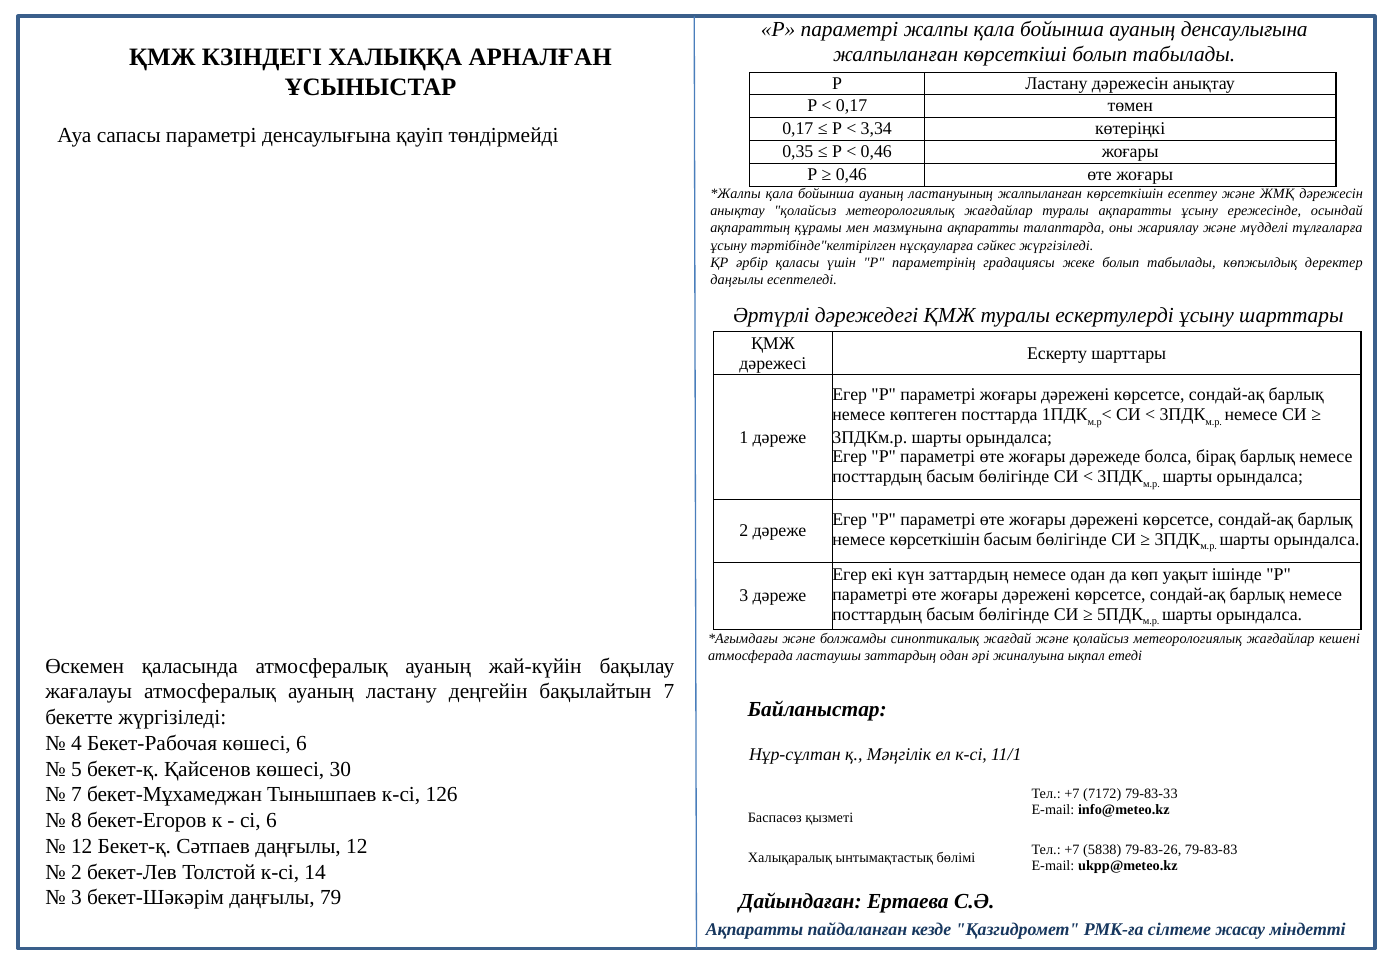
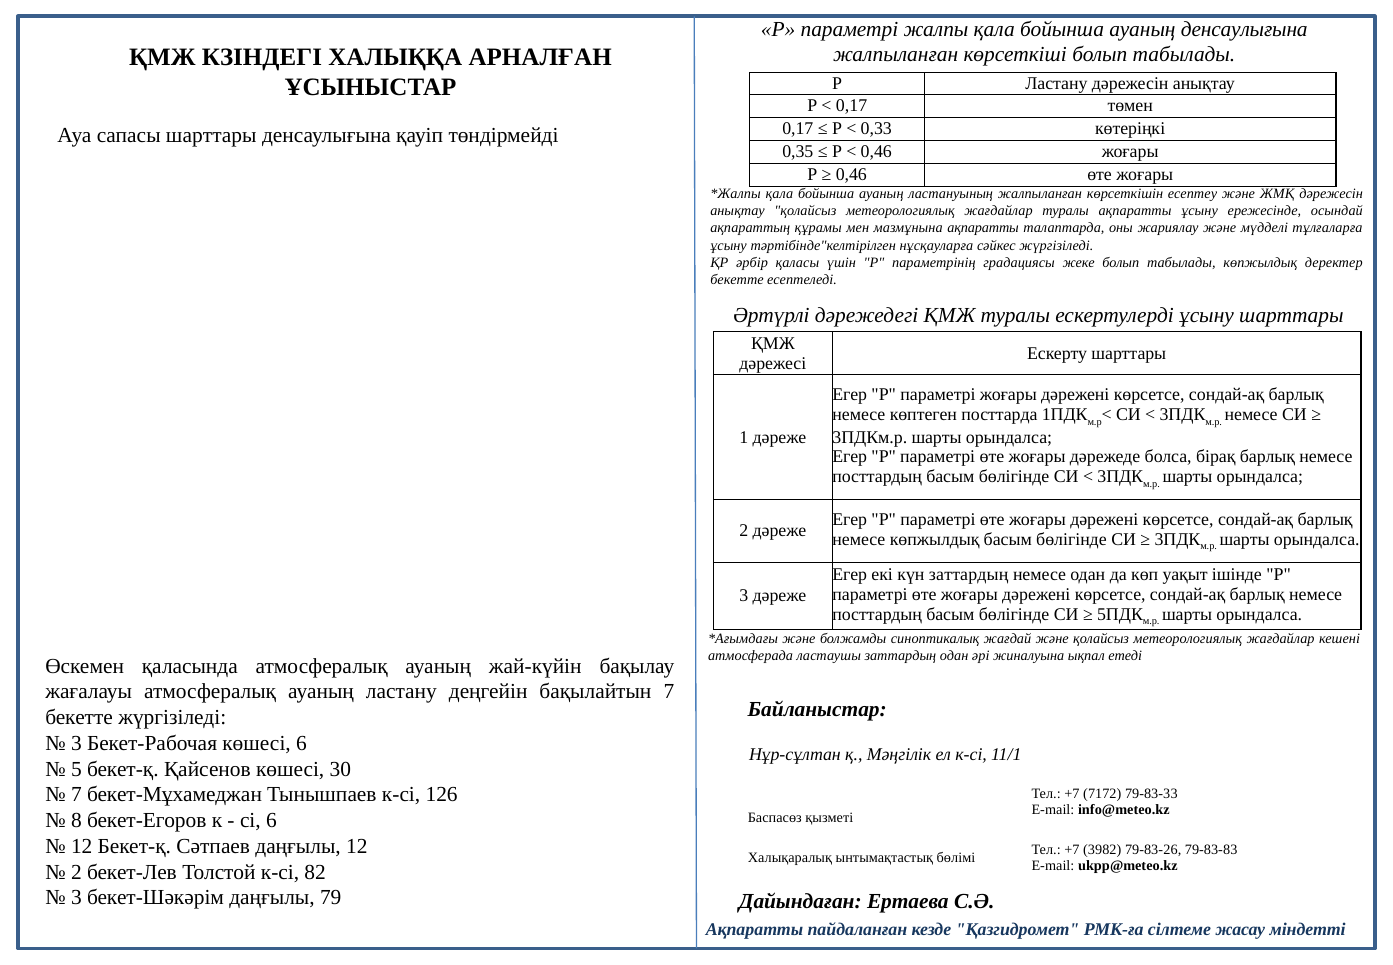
3,34: 3,34 -> 0,33
сапасы параметрі: параметрі -> шарттары
даңғылы at (737, 279): даңғылы -> бекетте
немесе көрсеткішін: көрсеткішін -> көпжылдық
4 at (76, 743): 4 -> 3
5838: 5838 -> 3982
14: 14 -> 82
